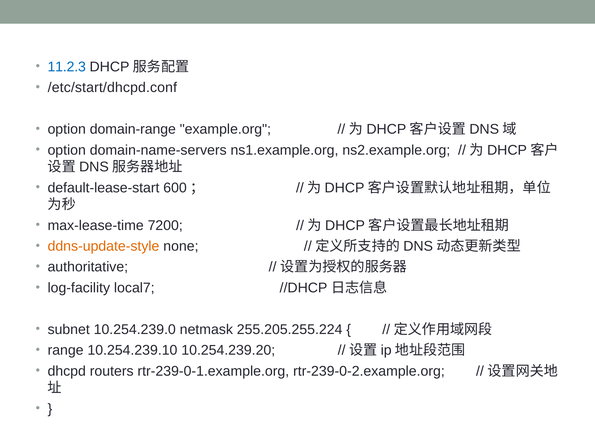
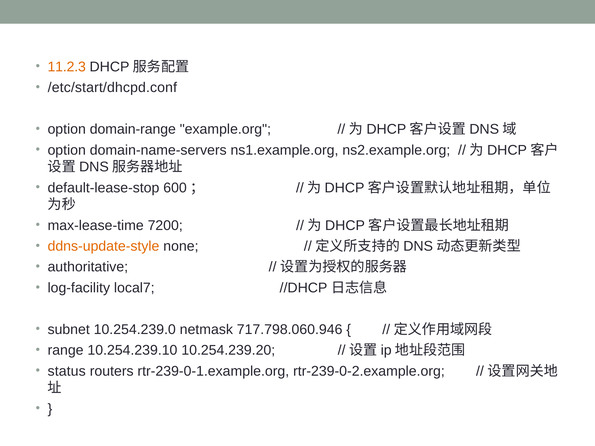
11.2.3 colour: blue -> orange
default-lease-start: default-lease-start -> default-lease-stop
255.205.255.224: 255.205.255.224 -> 717.798.060.946
dhcpd: dhcpd -> status
